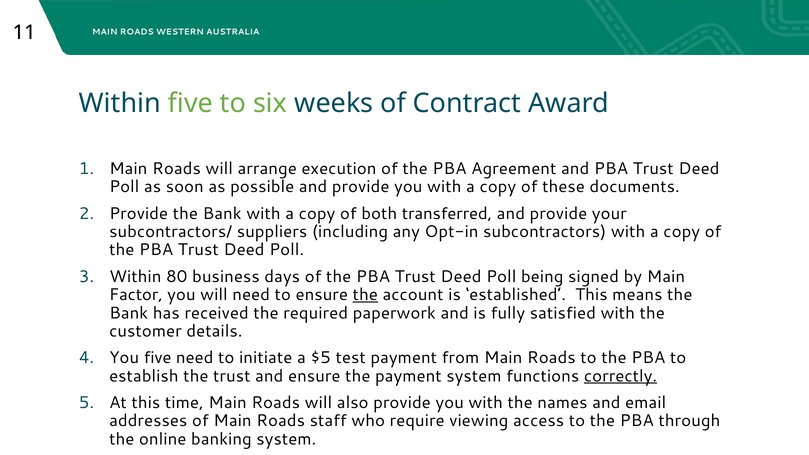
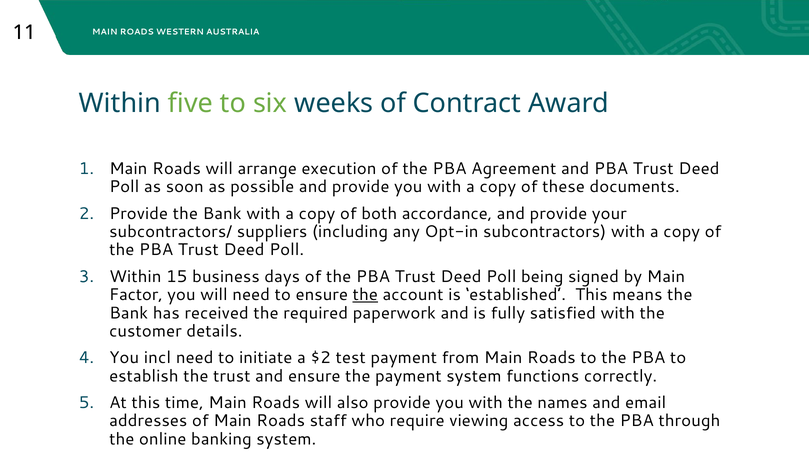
transferred: transferred -> accordance
80: 80 -> 15
You five: five -> incl
$5: $5 -> $2
correctly underline: present -> none
